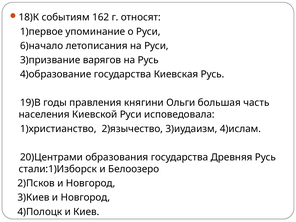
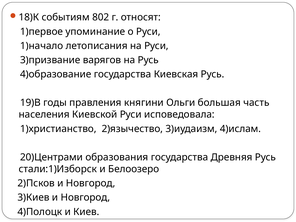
162: 162 -> 802
6)начало: 6)начало -> 1)начало
